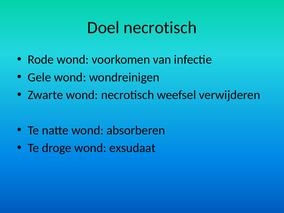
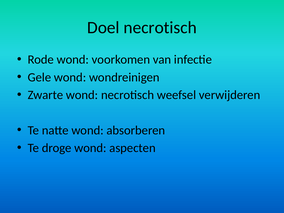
exsudaat: exsudaat -> aspecten
